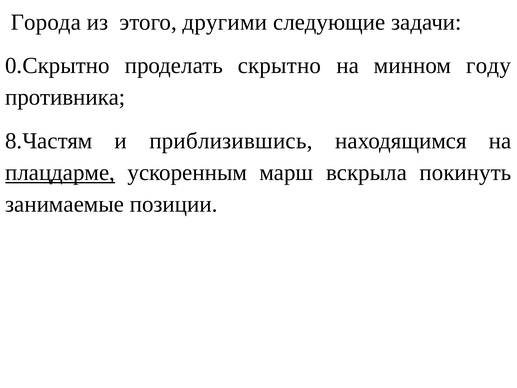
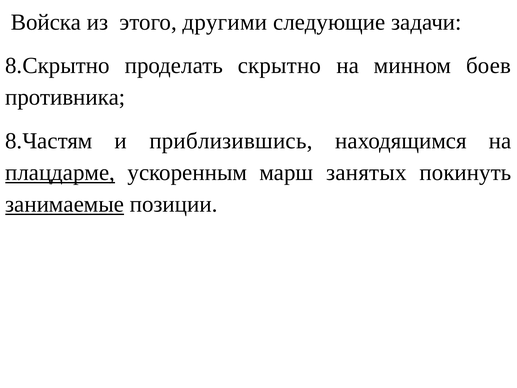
Города: Города -> Войска
0.Скрытно: 0.Скрытно -> 8.Скрытно
году: году -> боев
вскрыла: вскрыла -> занятых
занимаемые underline: none -> present
